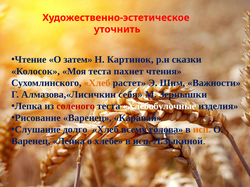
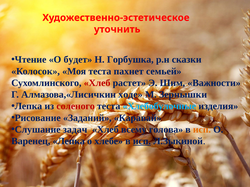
затем: затем -> будет
Картинок: Картинок -> Горбушка
чтения: чтения -> семьей
Хлеб at (97, 83) colour: orange -> red
себя: себя -> ходе
Хлебобулочные colour: white -> light blue
Рисование Варенец: Варенец -> Заданий
долго: долго -> задач
голова underline: present -> none
